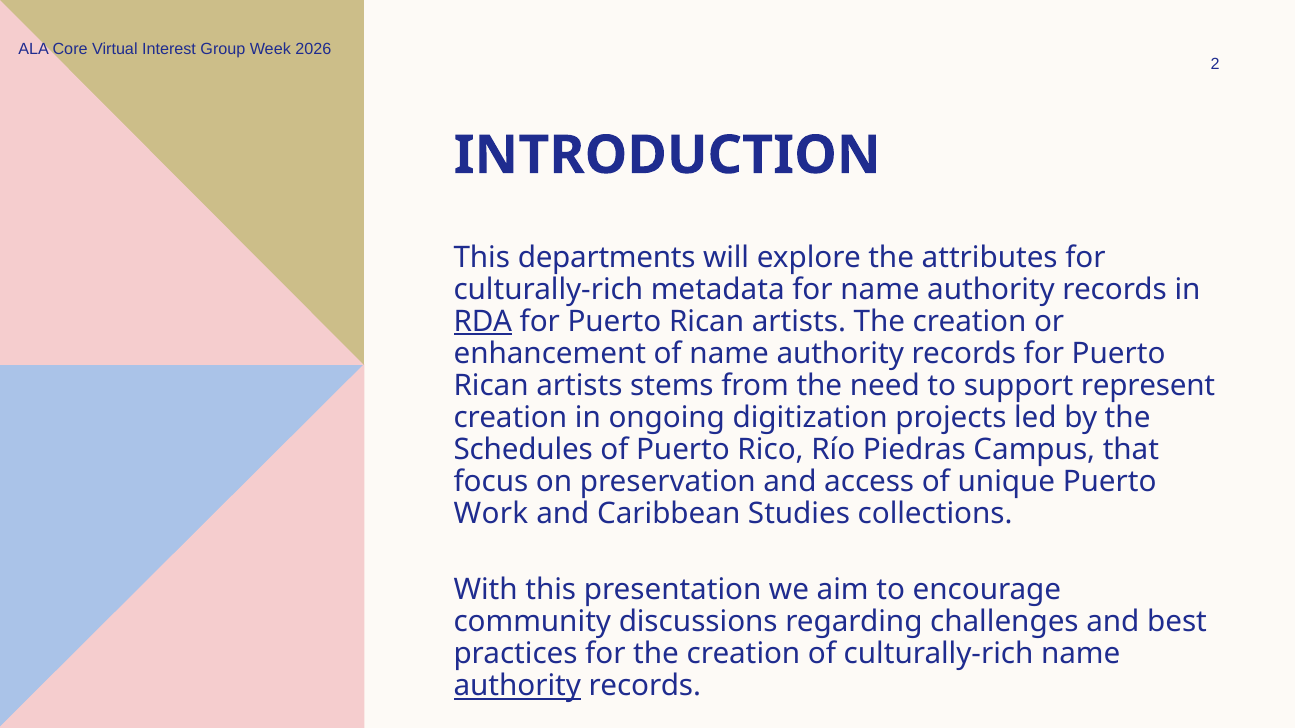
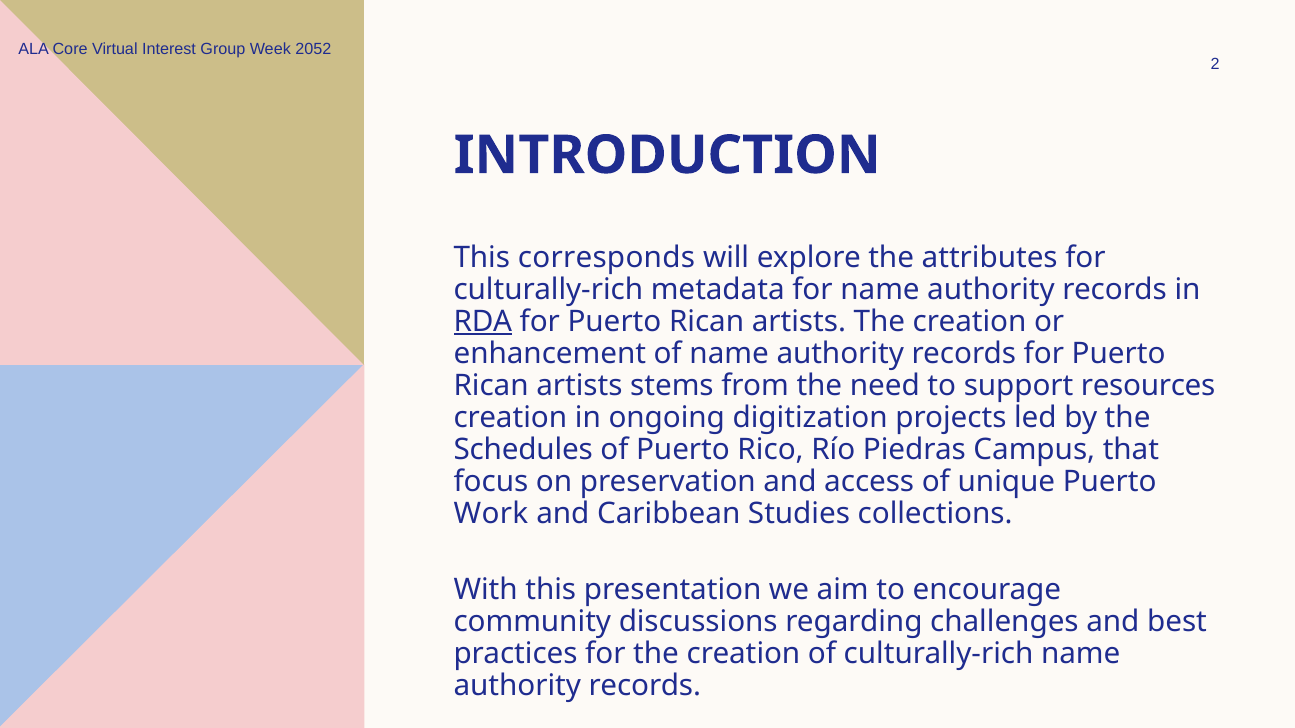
2026: 2026 -> 2052
departments: departments -> corresponds
represent: represent -> resources
authority at (517, 686) underline: present -> none
